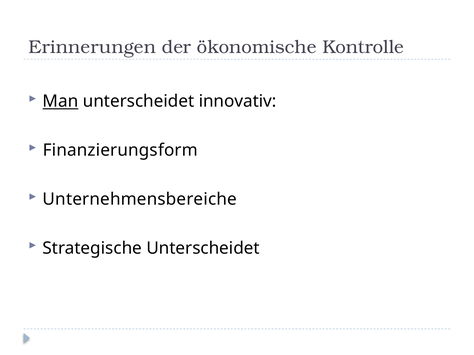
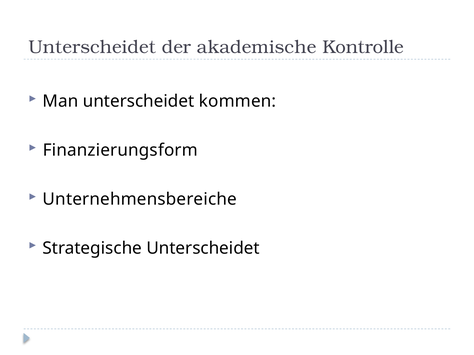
Erinnerungen at (92, 47): Erinnerungen -> Unterscheidet
ökonomische: ökonomische -> akademische
Man underline: present -> none
innovativ: innovativ -> kommen
